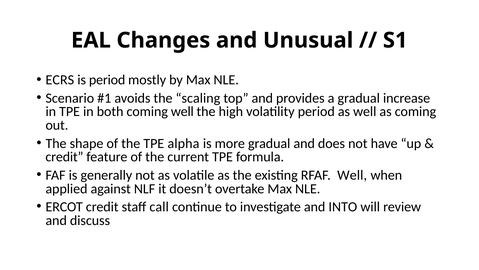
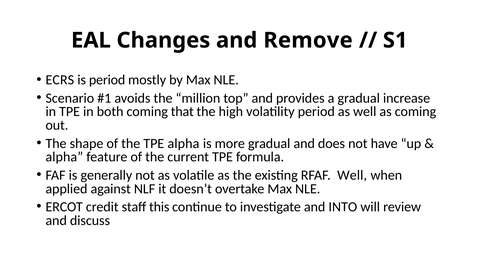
Unusual: Unusual -> Remove
scaling: scaling -> million
coming well: well -> that
credit at (64, 157): credit -> alpha
call: call -> this
